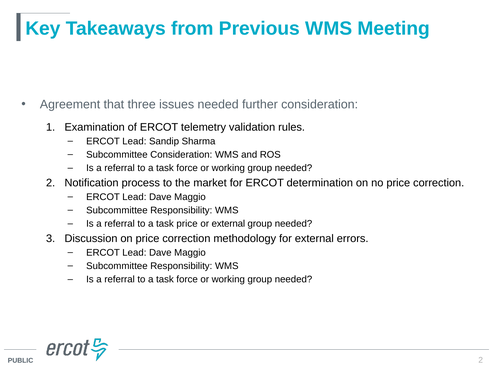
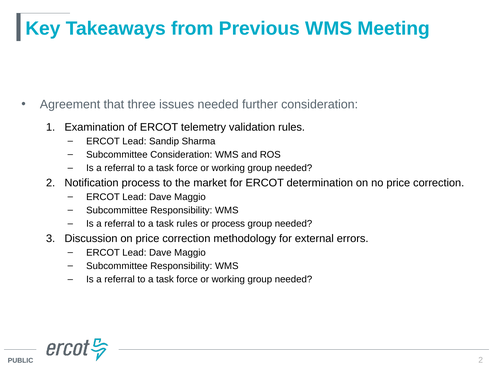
task price: price -> rules
or external: external -> process
